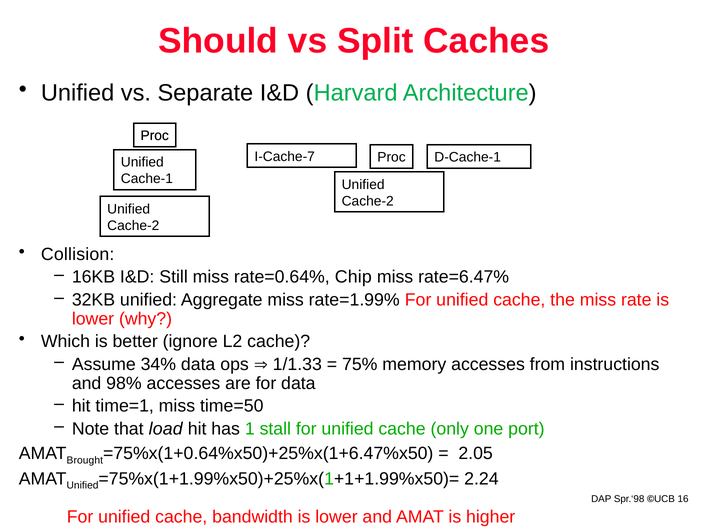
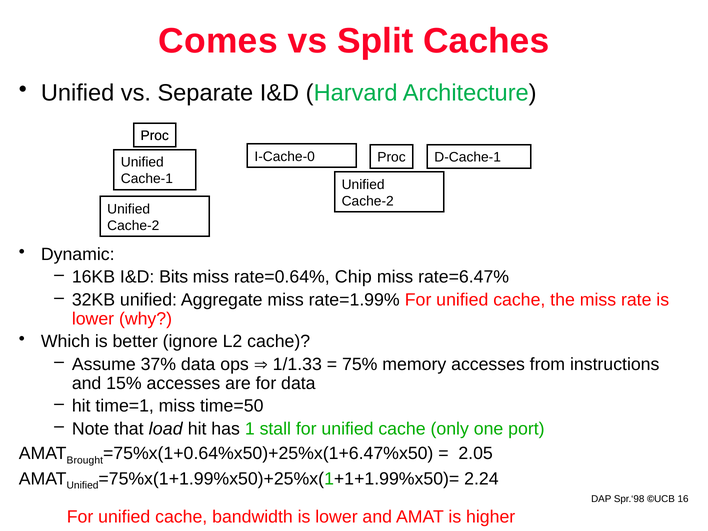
Should: Should -> Comes
I-Cache-7: I-Cache-7 -> I-Cache-0
Collision: Collision -> Dynamic
Still: Still -> Bits
34%: 34% -> 37%
98%: 98% -> 15%
